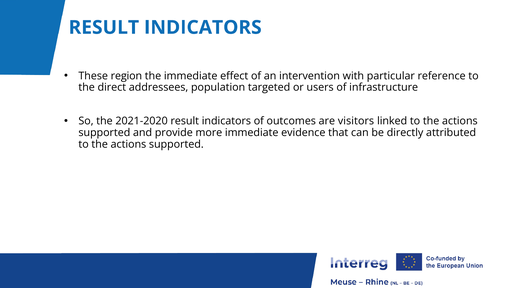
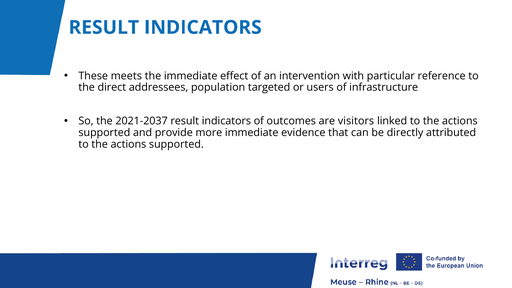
region: region -> meets
2021-2020: 2021-2020 -> 2021-2037
